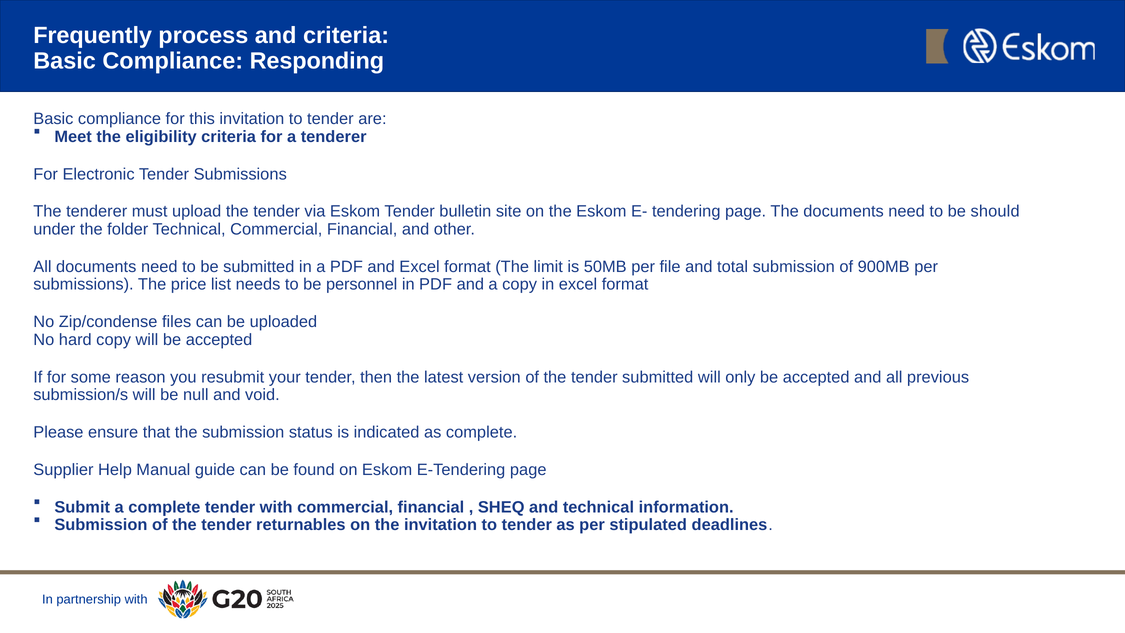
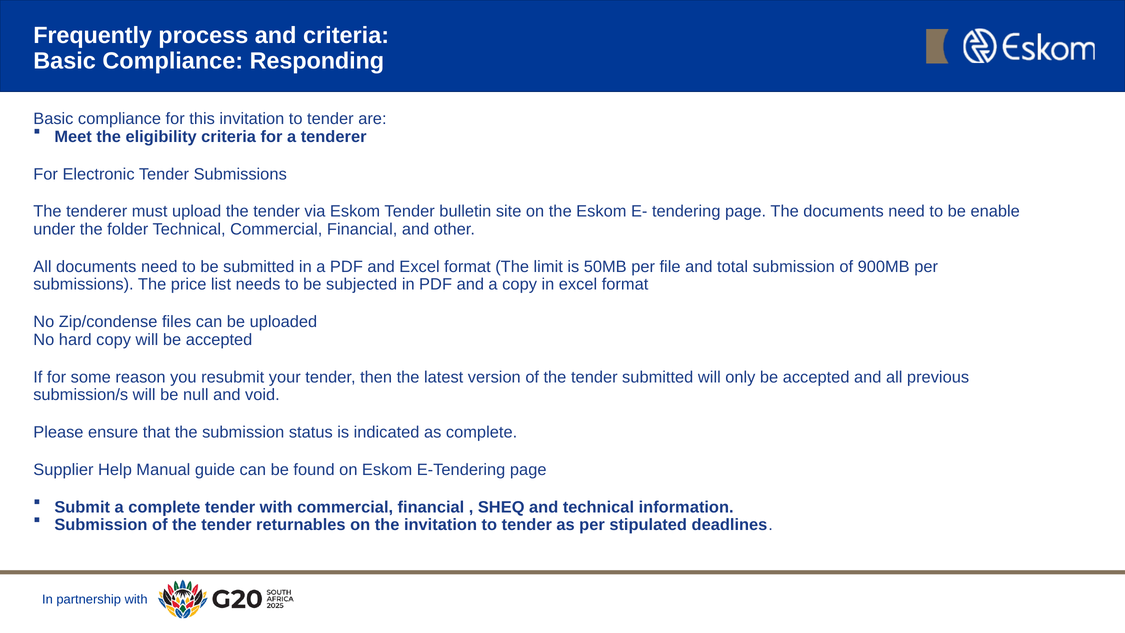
should: should -> enable
personnel: personnel -> subjected
